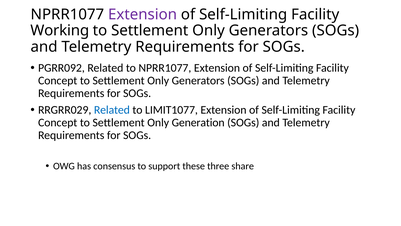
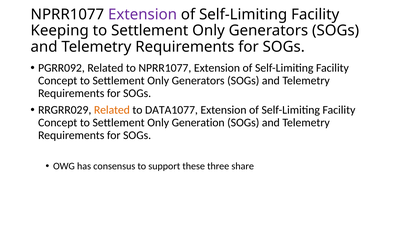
Working: Working -> Keeping
Related at (112, 110) colour: blue -> orange
LIMIT1077: LIMIT1077 -> DATA1077
